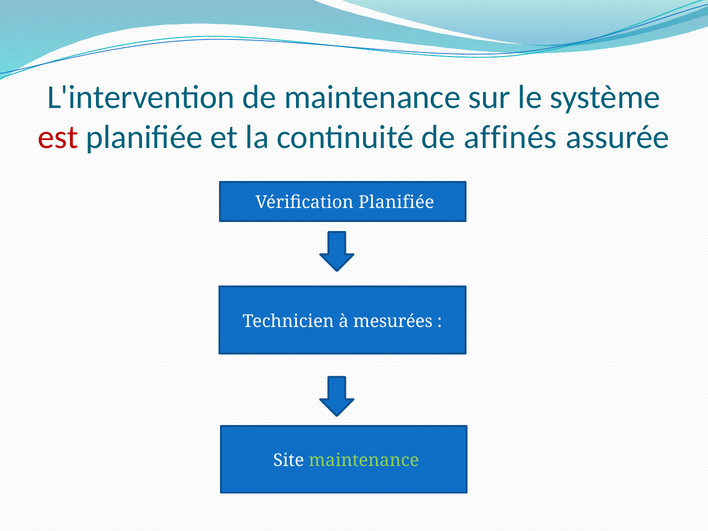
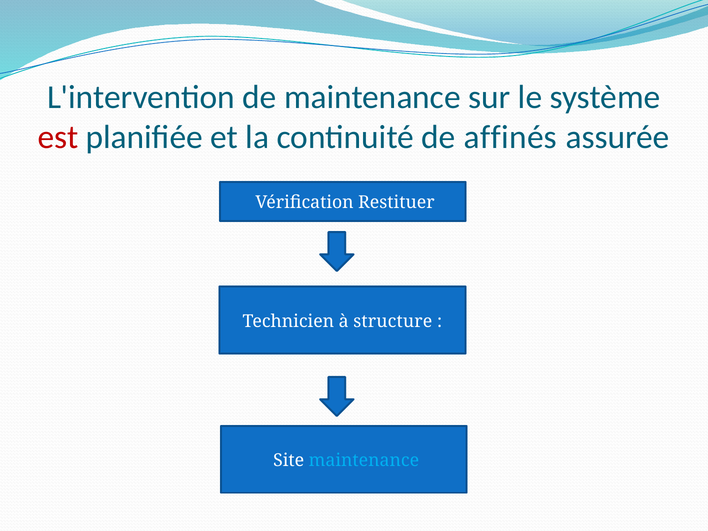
Vérification Planifiée: Planifiée -> Restituer
mesurées: mesurées -> structure
maintenance at (364, 461) colour: light green -> light blue
